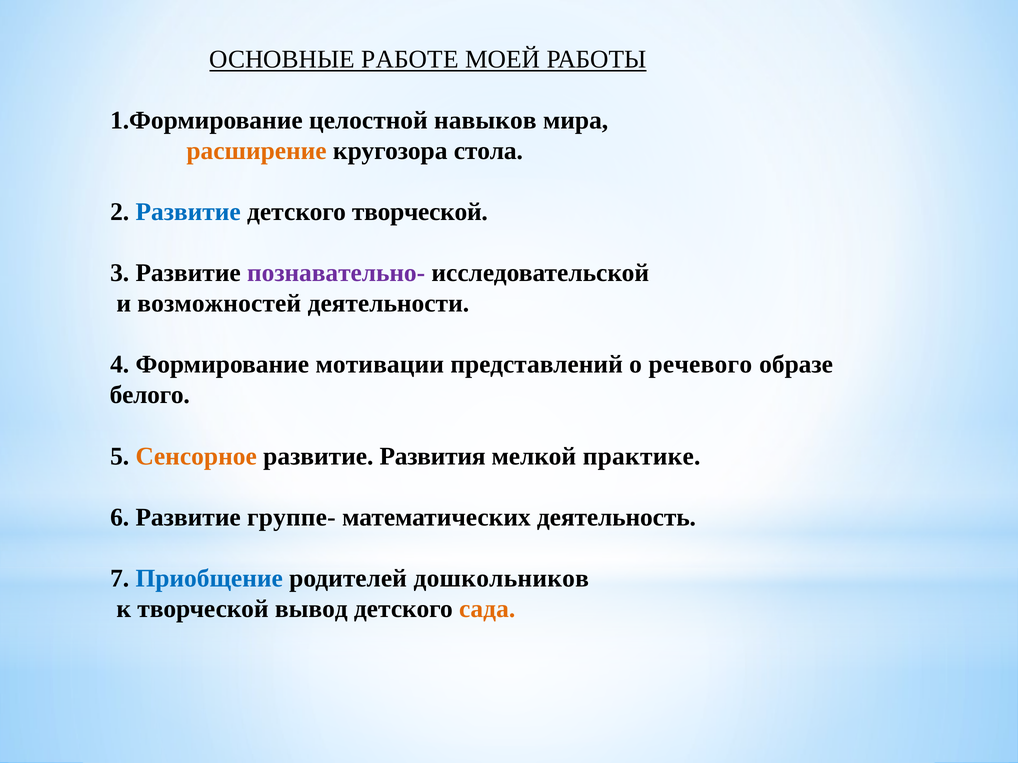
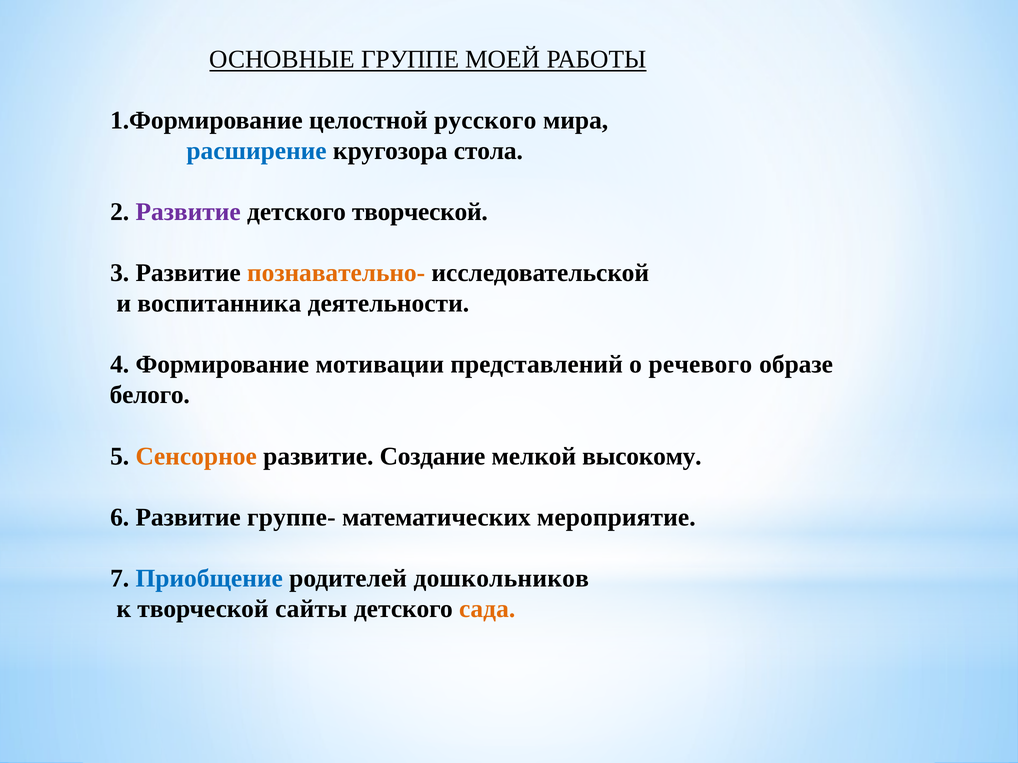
РАБОТЕ: РАБОТЕ -> ГРУППЕ
навыков: навыков -> русского
расширение colour: orange -> blue
Развитие at (188, 212) colour: blue -> purple
познавательно- colour: purple -> orange
возможностей: возможностей -> воспитанника
Развития: Развития -> Создание
практике: практике -> высокому
деятельность: деятельность -> мероприятие
вывод: вывод -> сайты
